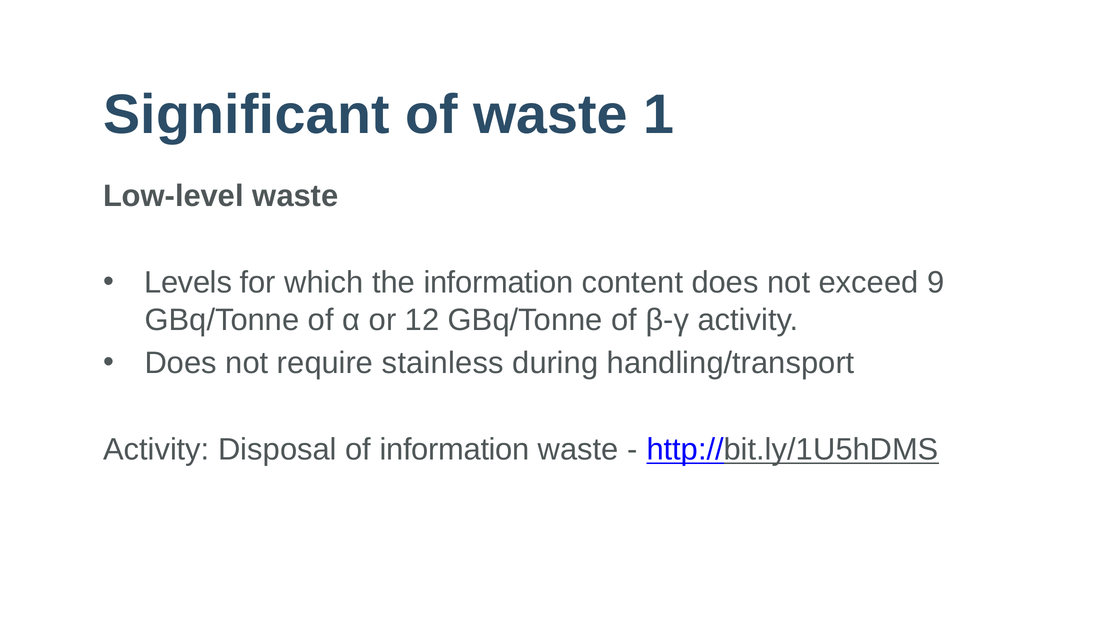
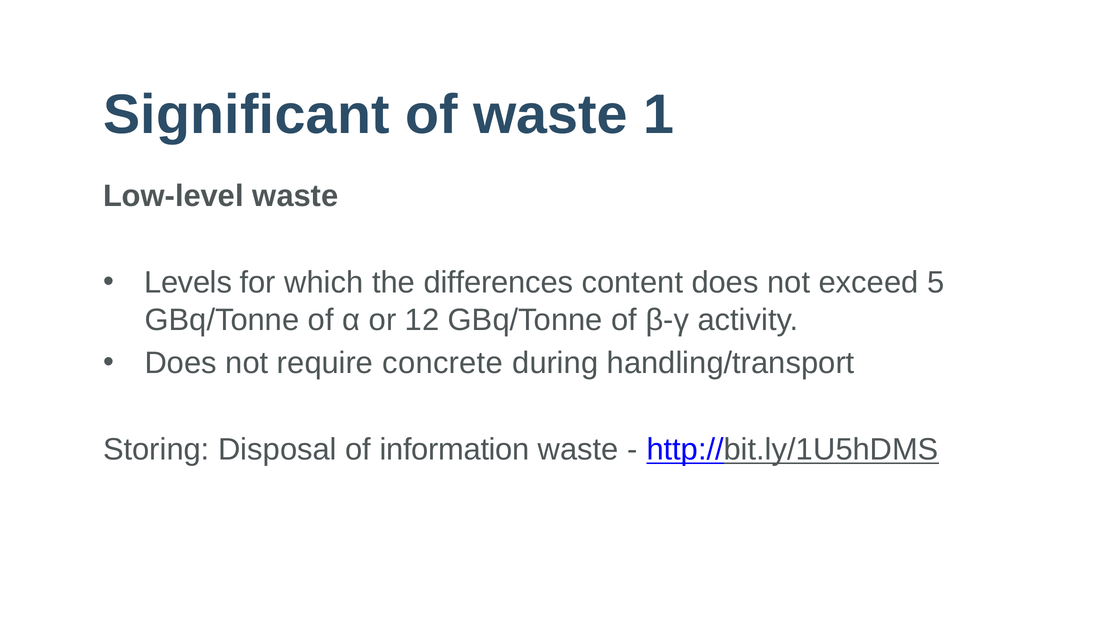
the information: information -> differences
9: 9 -> 5
stainless: stainless -> concrete
Activity at (156, 449): Activity -> Storing
